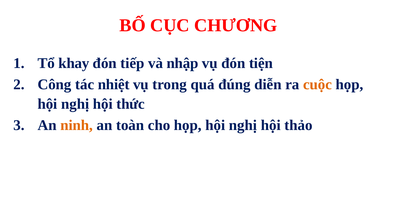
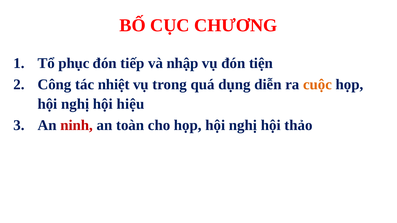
khay: khay -> phục
đúng: đúng -> dụng
thức: thức -> hiệu
ninh colour: orange -> red
